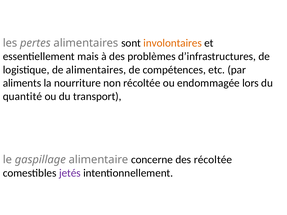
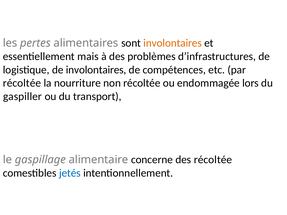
de alimentaires: alimentaires -> involontaires
aliments at (22, 83): aliments -> récoltée
quantité: quantité -> gaspiller
jetés colour: purple -> blue
